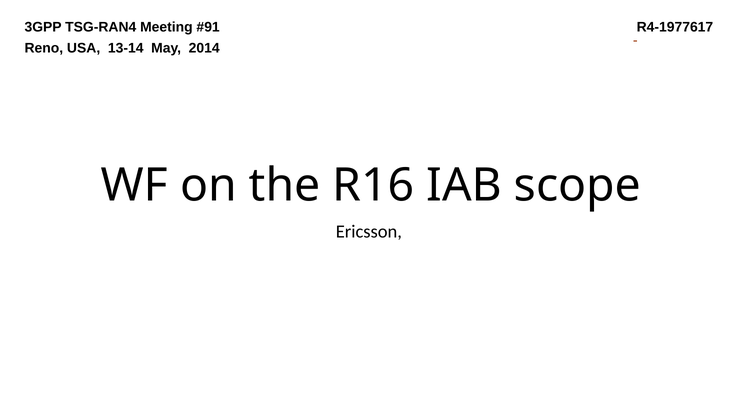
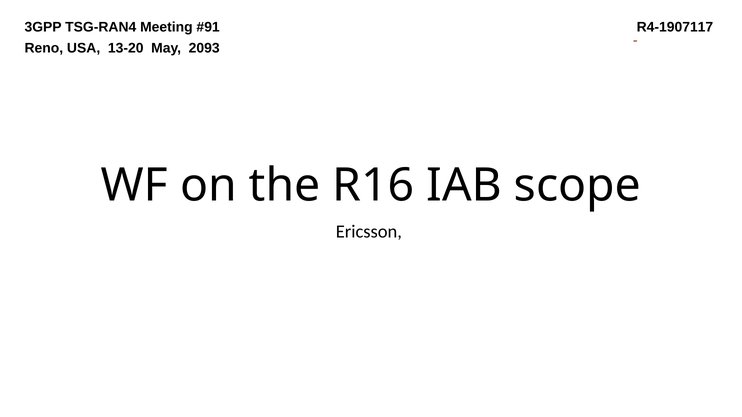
R4-1977617: R4-1977617 -> R4-1907117
13-14: 13-14 -> 13-20
2014: 2014 -> 2093
